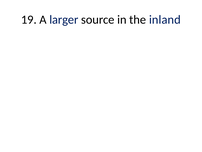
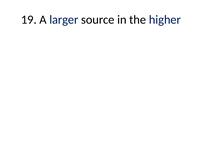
inland: inland -> higher
